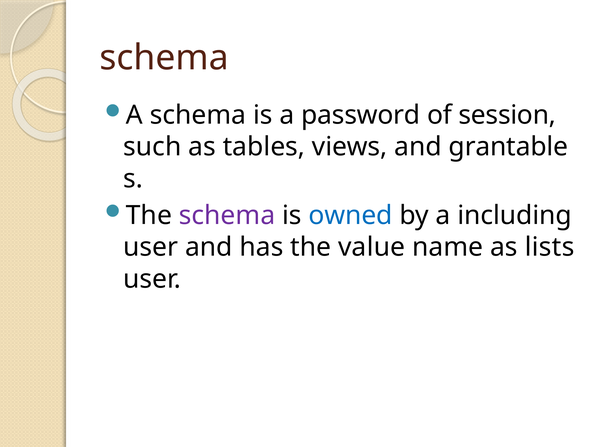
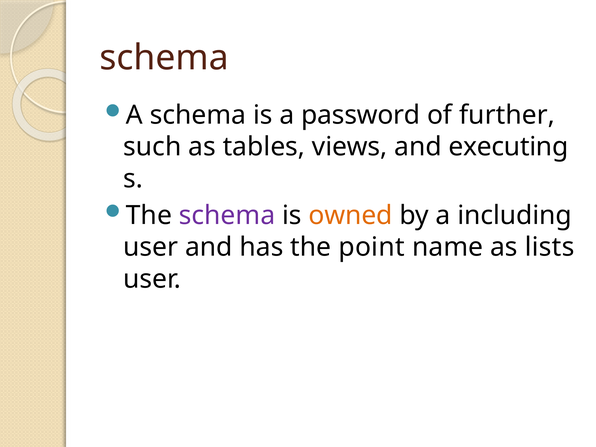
session: session -> further
grantable: grantable -> executing
owned colour: blue -> orange
value: value -> point
